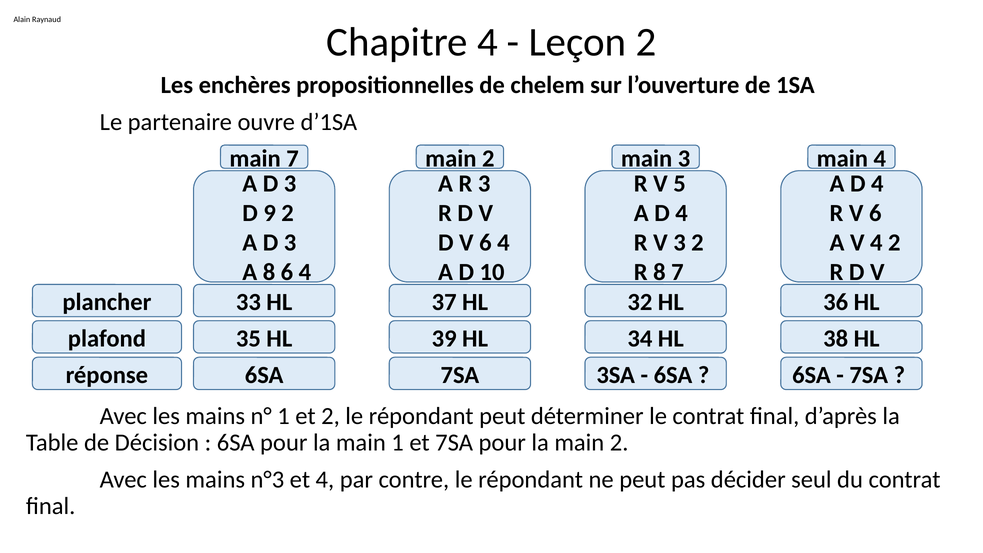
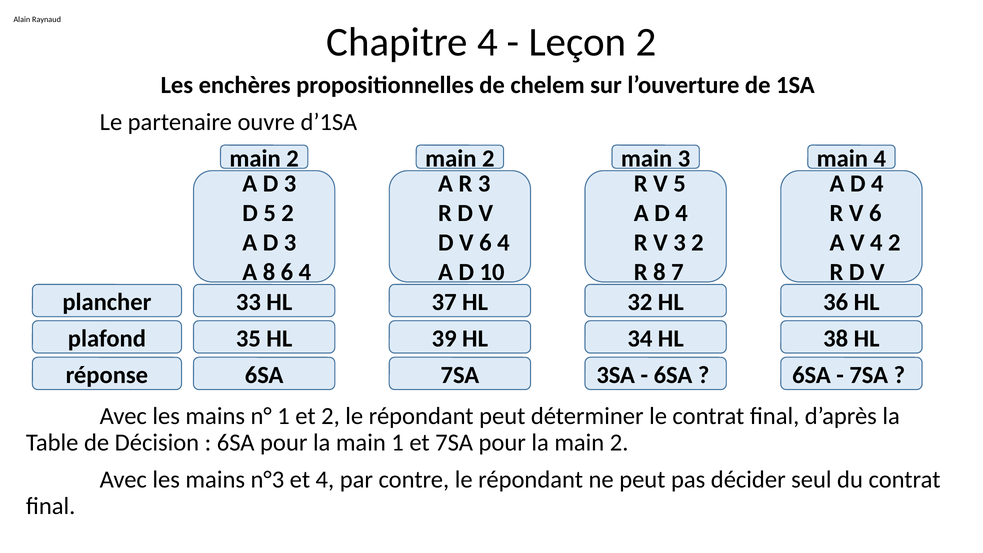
7 at (293, 158): 7 -> 2
9 at (270, 213): 9 -> 5
